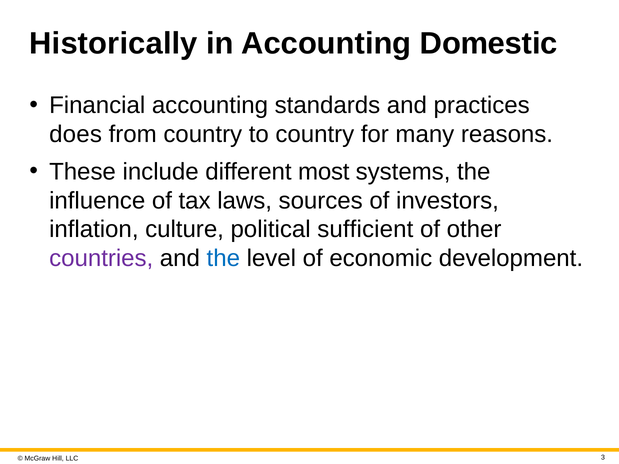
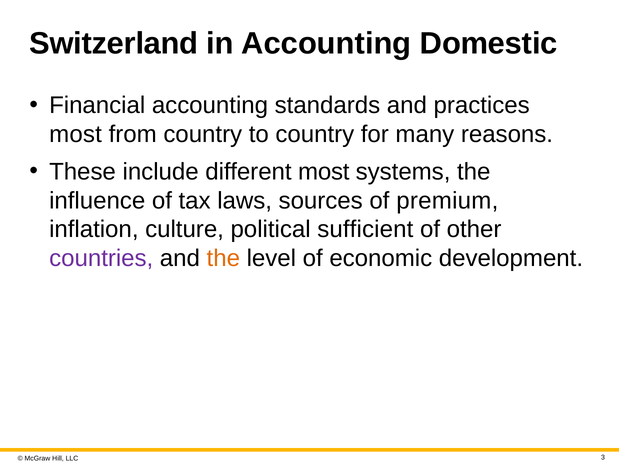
Historically: Historically -> Switzerland
does at (76, 134): does -> most
investors: investors -> premium
the at (223, 258) colour: blue -> orange
